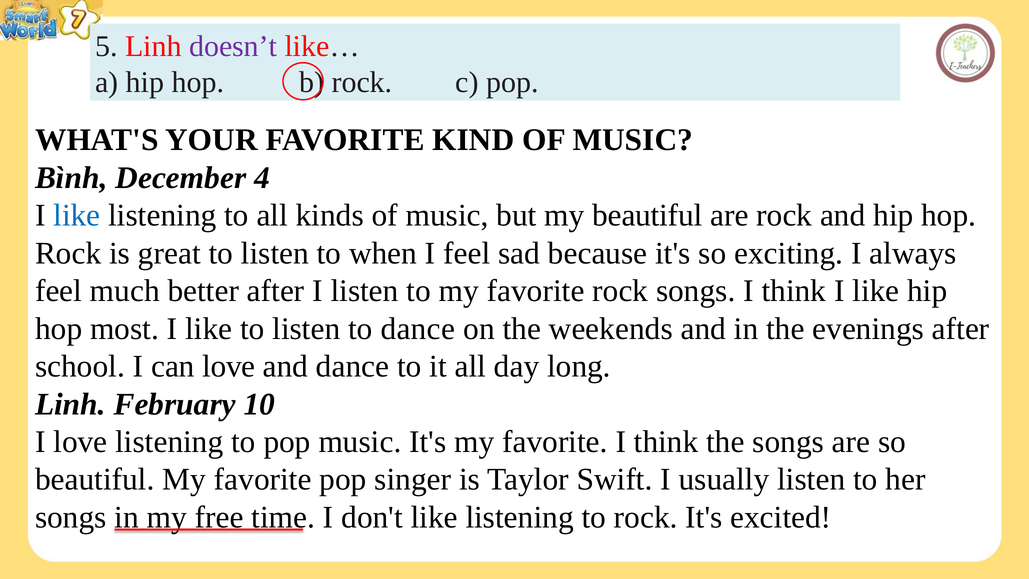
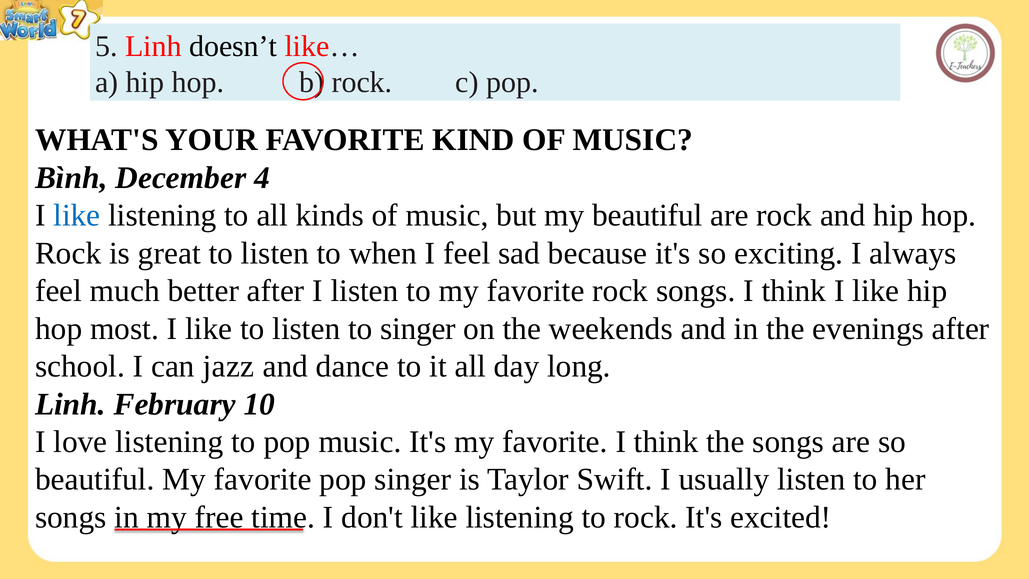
doesn’t colour: purple -> black
to dance: dance -> singer
can love: love -> jazz
